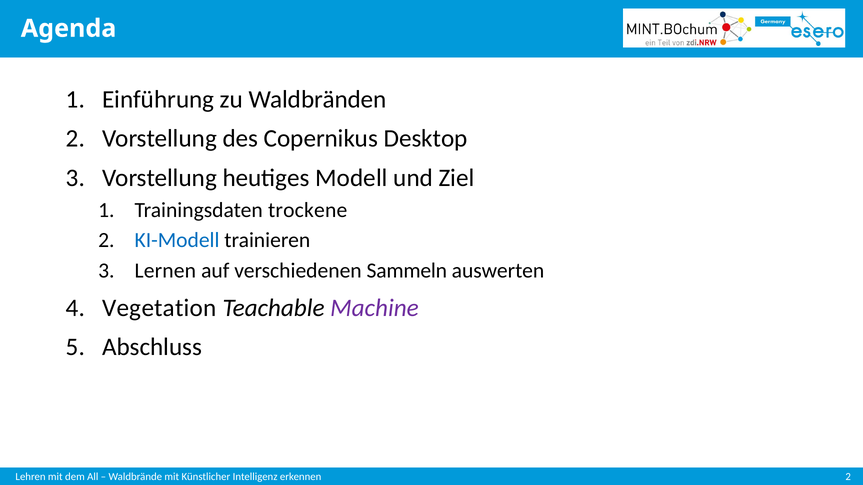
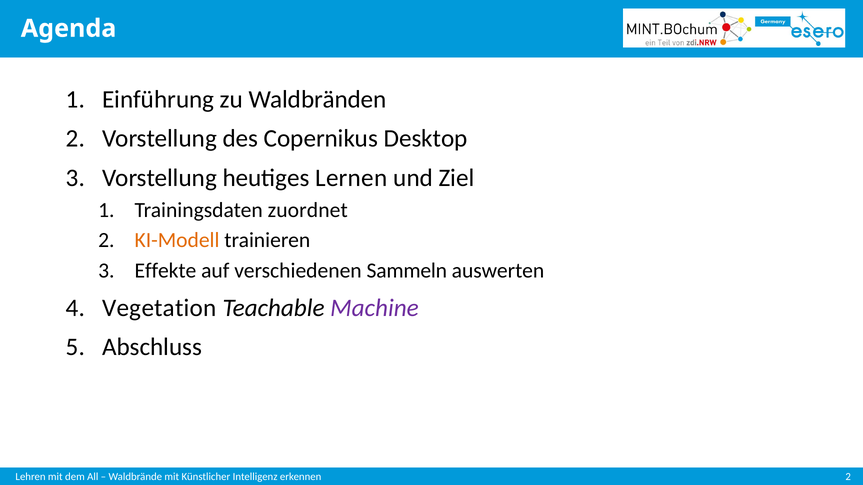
Modell: Modell -> Lernen
trockene: trockene -> zuordnet
KI-Modell colour: blue -> orange
Lernen: Lernen -> Effekte
